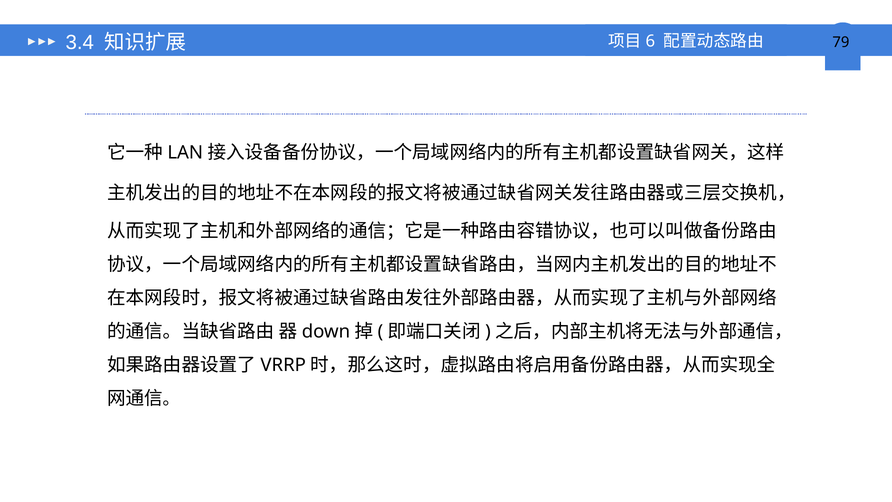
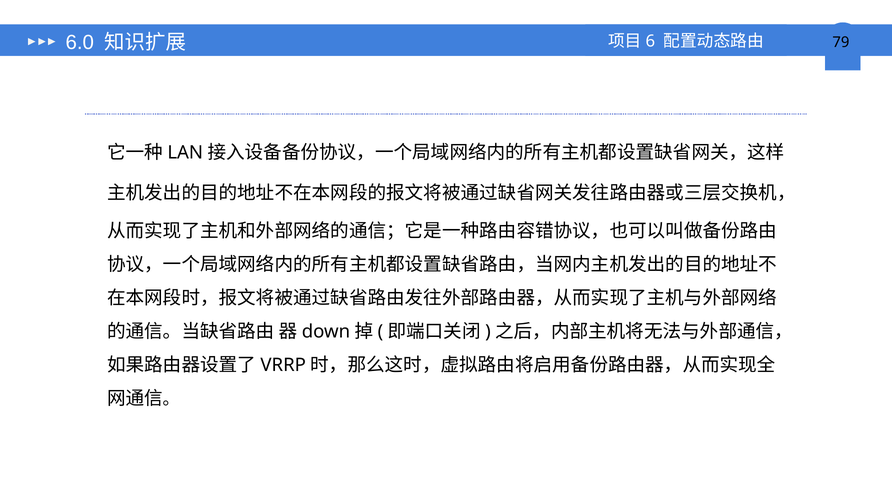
3.4: 3.4 -> 6.0
